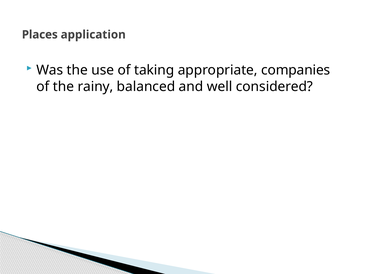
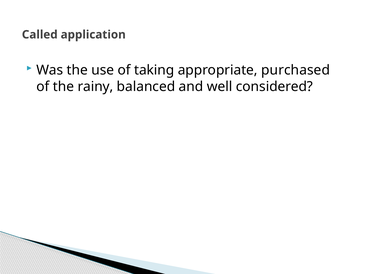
Places: Places -> Called
companies: companies -> purchased
